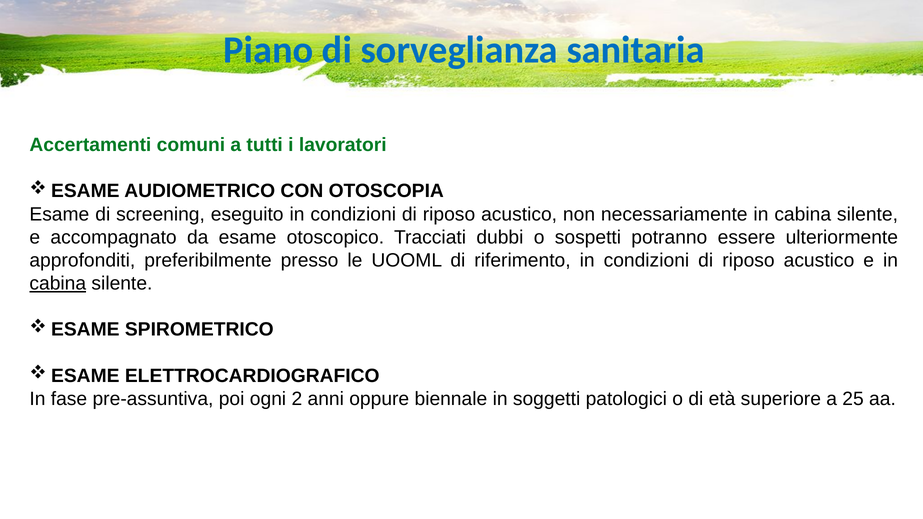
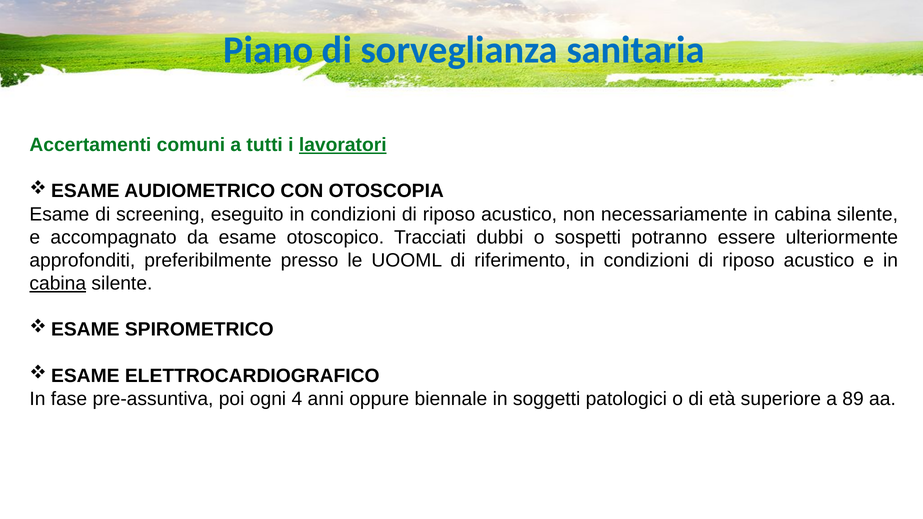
lavoratori underline: none -> present
2: 2 -> 4
25: 25 -> 89
